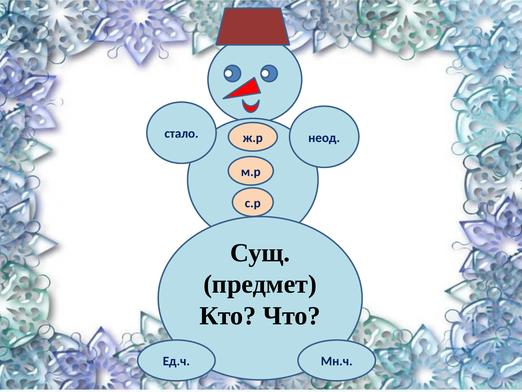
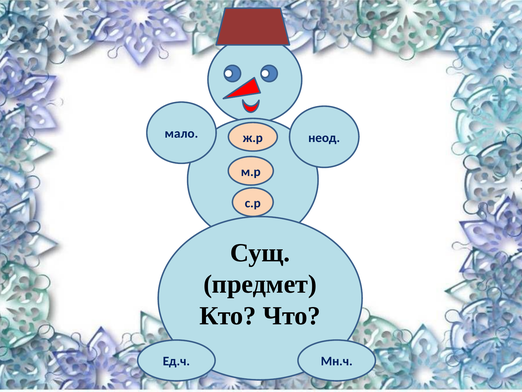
стало: стало -> мало
